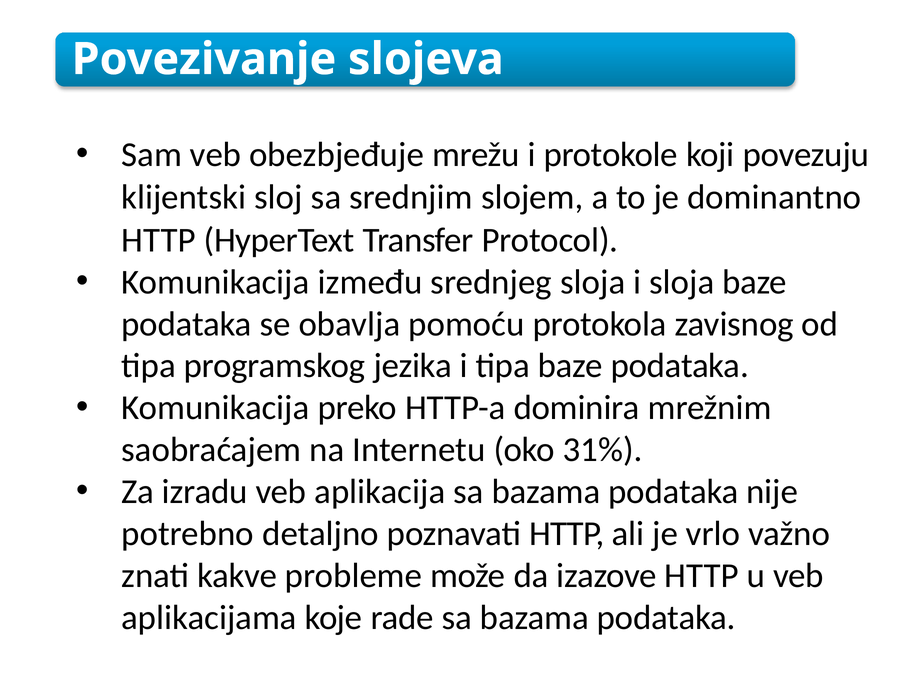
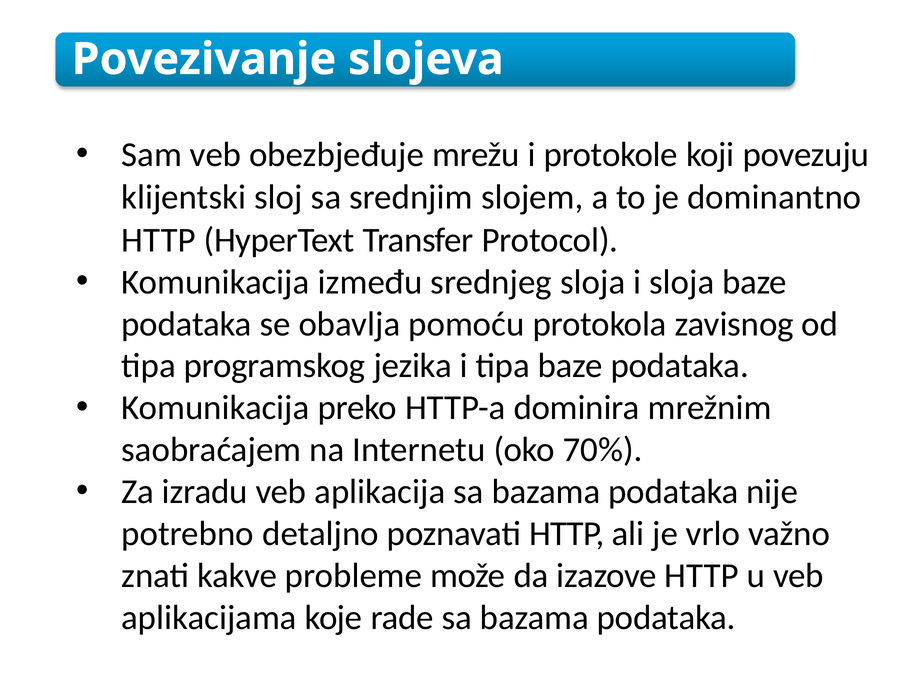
31%: 31% -> 70%
